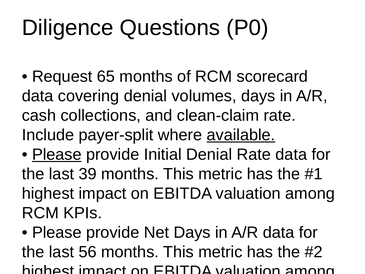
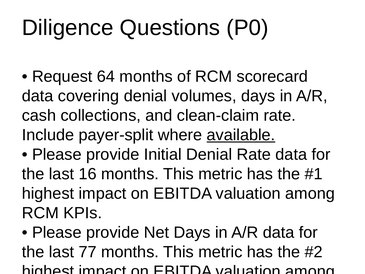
65: 65 -> 64
Please at (57, 154) underline: present -> none
39: 39 -> 16
56: 56 -> 77
